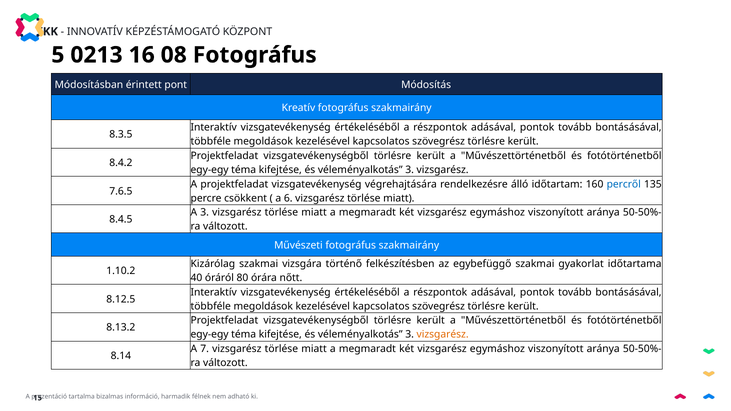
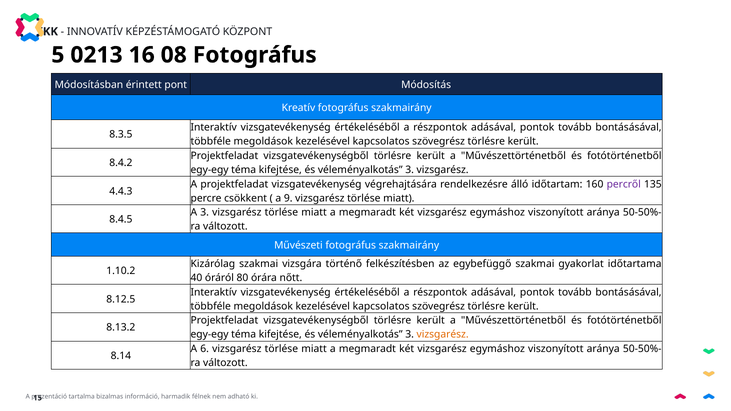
percről colour: blue -> purple
7.6.5: 7.6.5 -> 4.4.3
6: 6 -> 9
7: 7 -> 6
